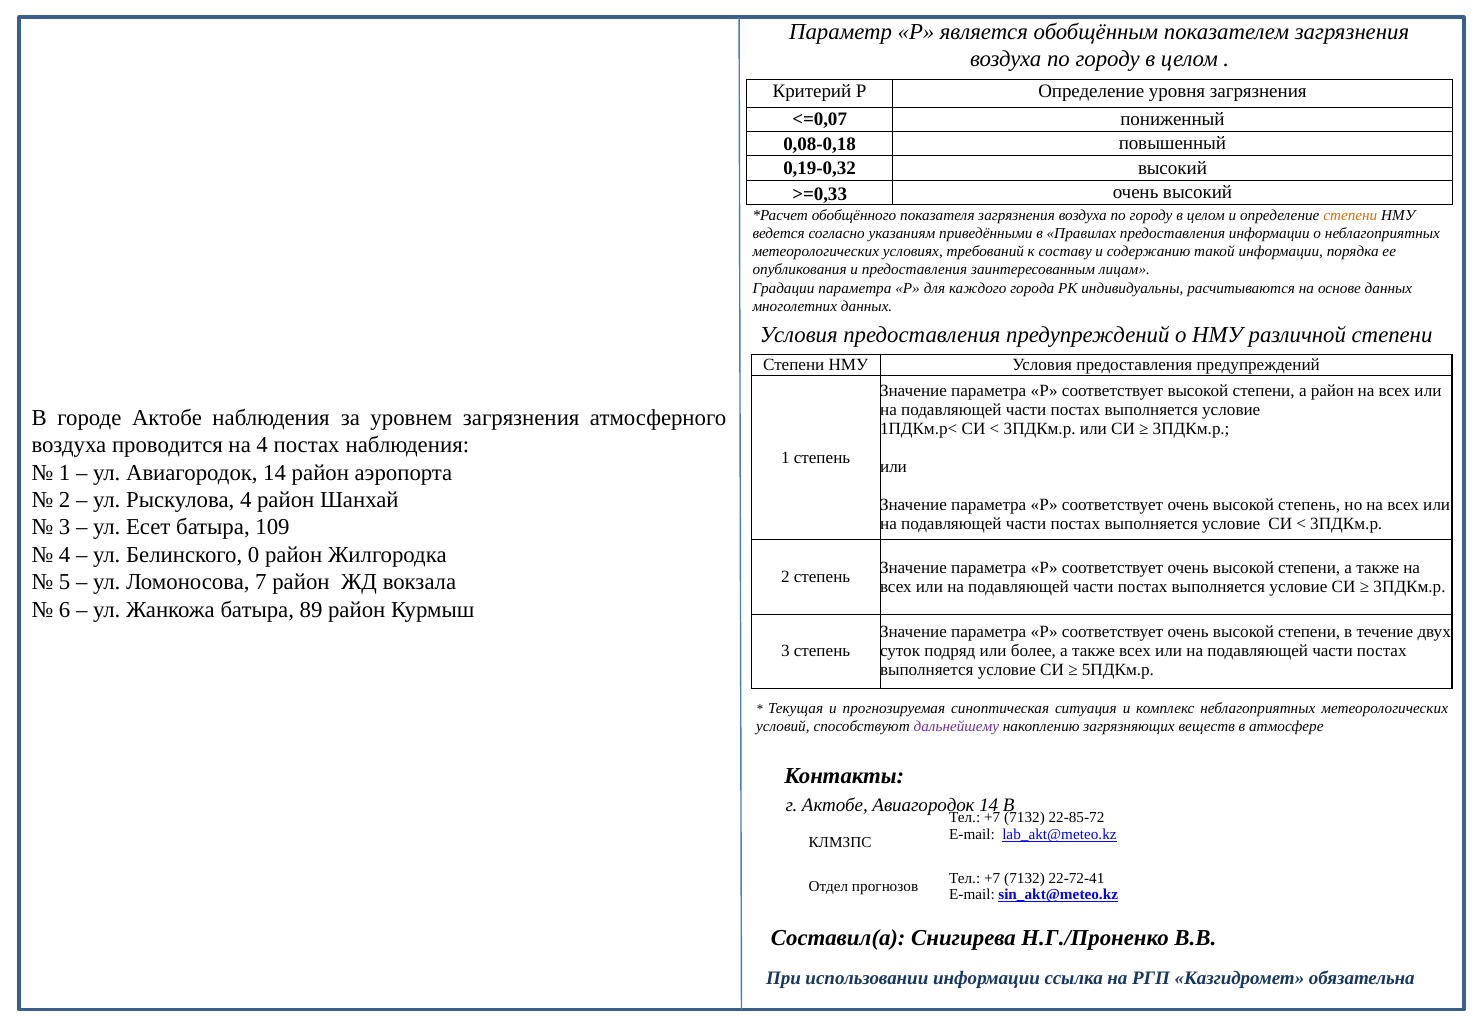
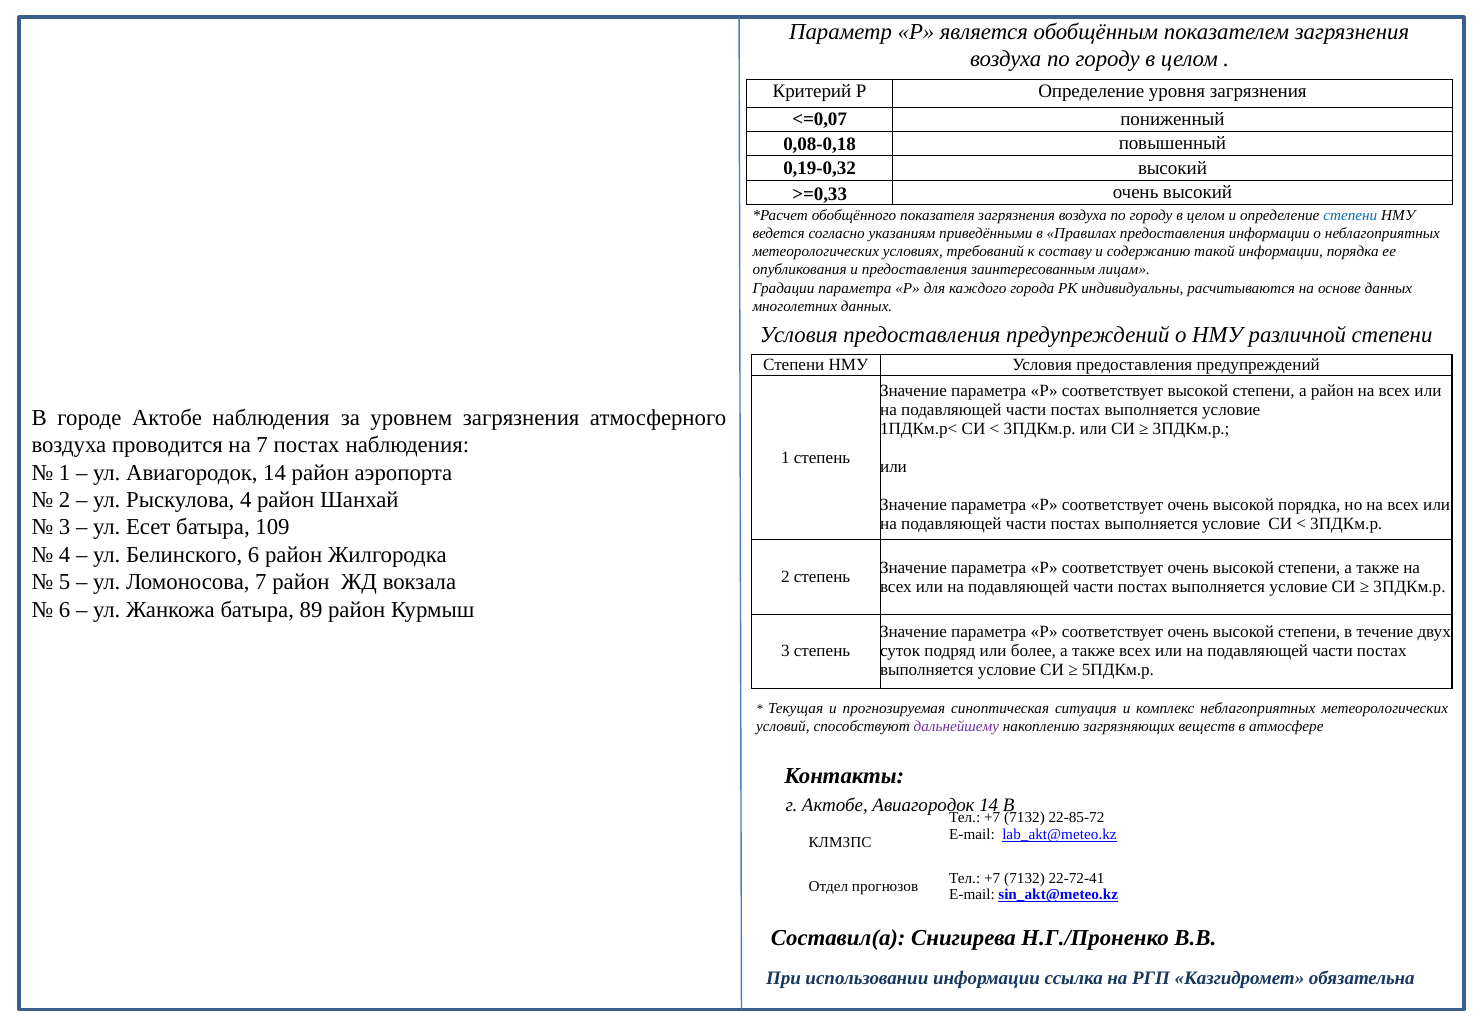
степени at (1350, 215) colour: orange -> blue
на 4: 4 -> 7
высокой степень: степень -> порядка
Белинского 0: 0 -> 6
